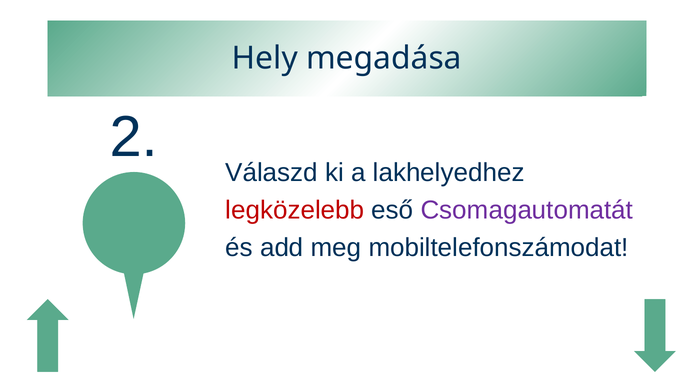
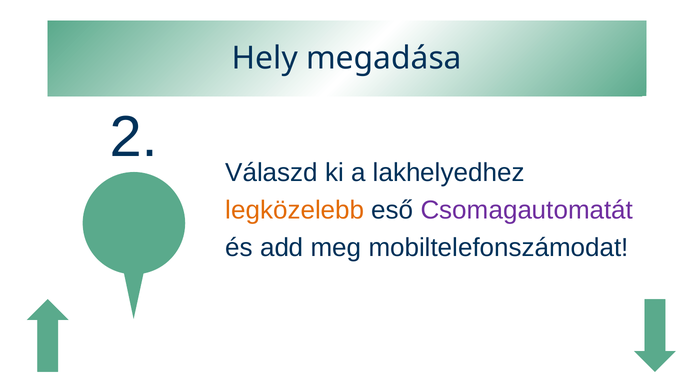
legközelebb colour: red -> orange
